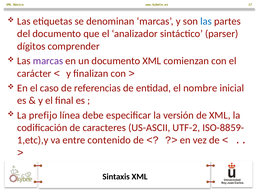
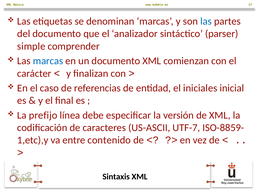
dígitos: dígitos -> simple
marcas at (48, 61) colour: purple -> blue
nombre: nombre -> iniciales
UTF-2: UTF-2 -> UTF-7
